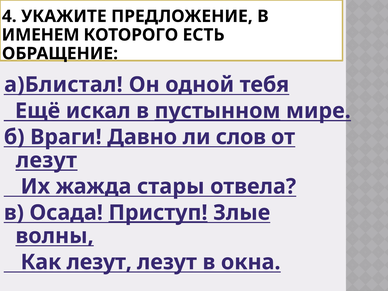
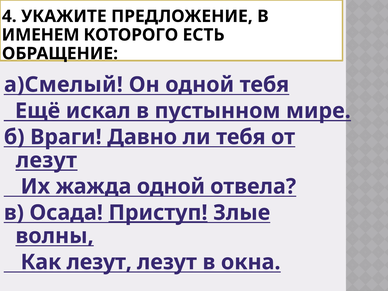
а)Блистал: а)Блистал -> а)Смелый
пустынном underline: present -> none
ли слов: слов -> тебя
жажда стары: стары -> одной
